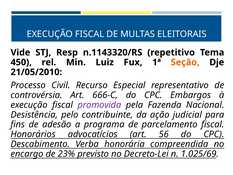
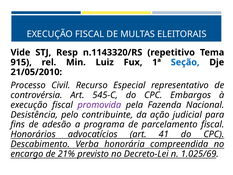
450: 450 -> 915
Seção colour: orange -> blue
666-C: 666-C -> 545-C
56: 56 -> 41
23%: 23% -> 21%
